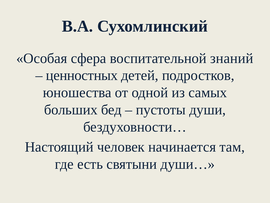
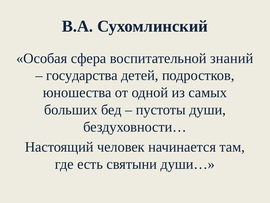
ценностных: ценностных -> государства
